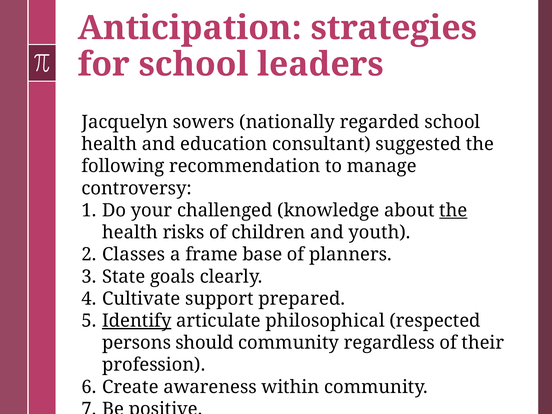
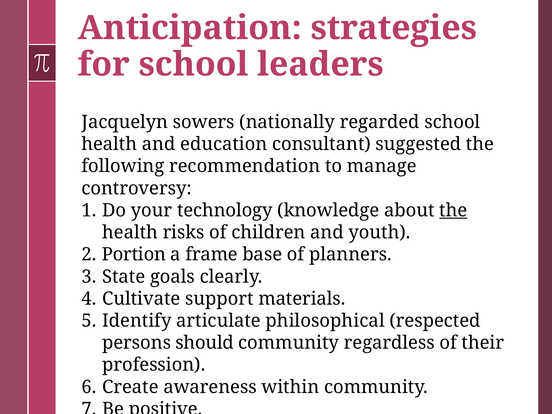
challenged: challenged -> technology
Classes: Classes -> Portion
prepared: prepared -> materials
Identify underline: present -> none
